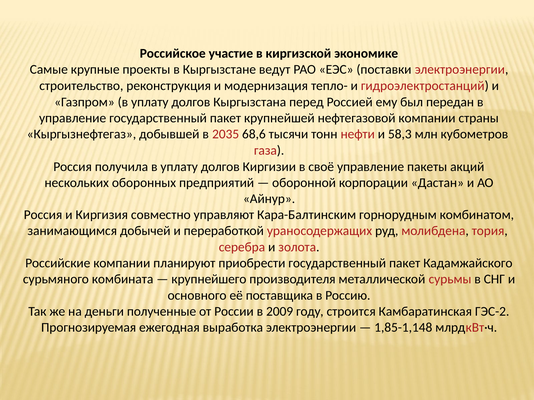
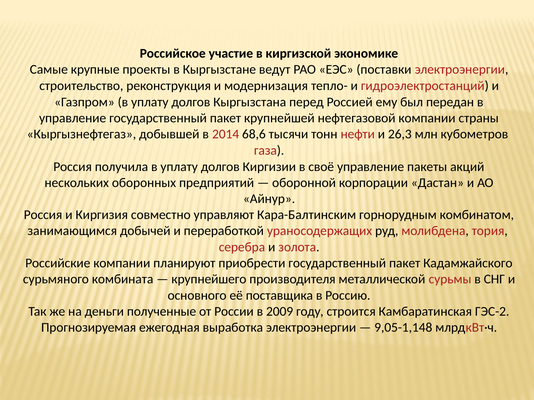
2035: 2035 -> 2014
58,3: 58,3 -> 26,3
1,85-1,148: 1,85-1,148 -> 9,05-1,148
